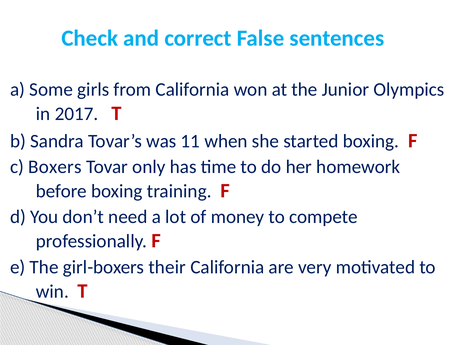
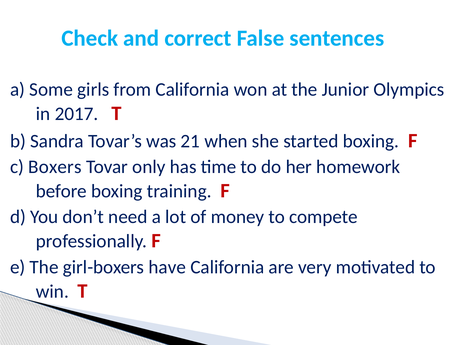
11: 11 -> 21
their: their -> have
